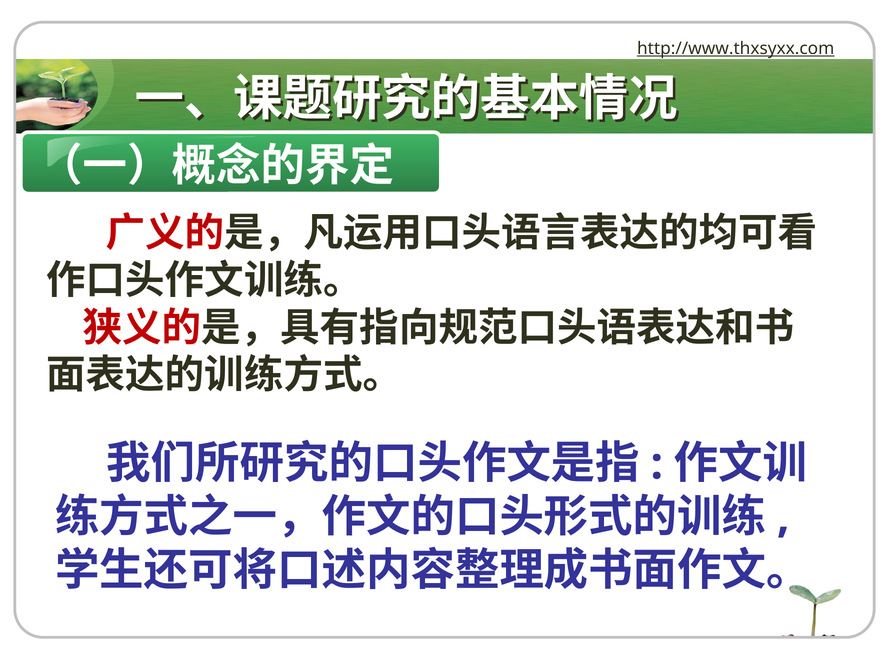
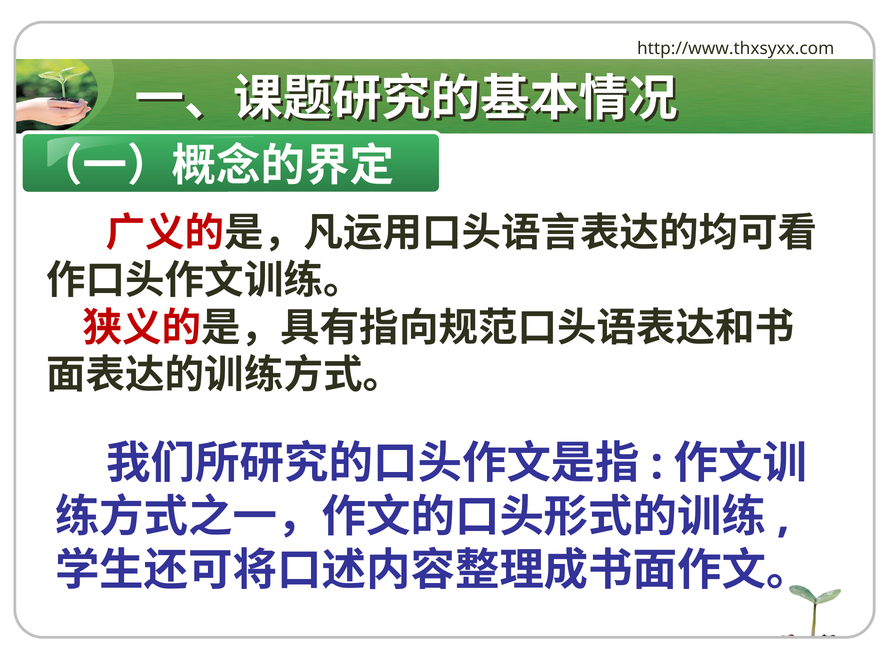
http://www.thxsyxx.com underline: present -> none
